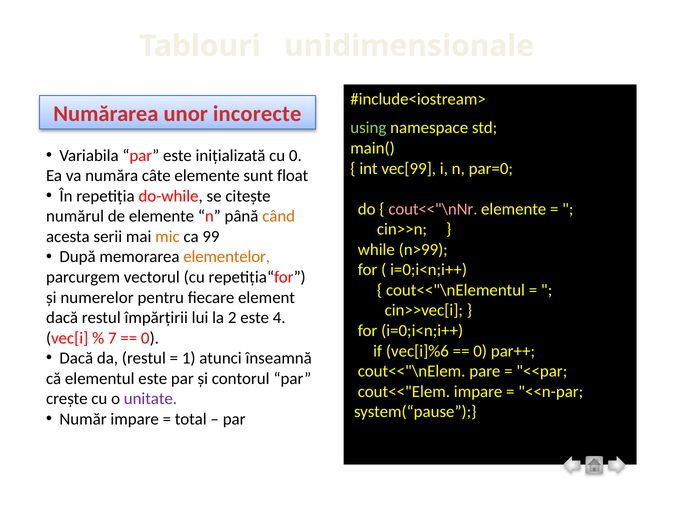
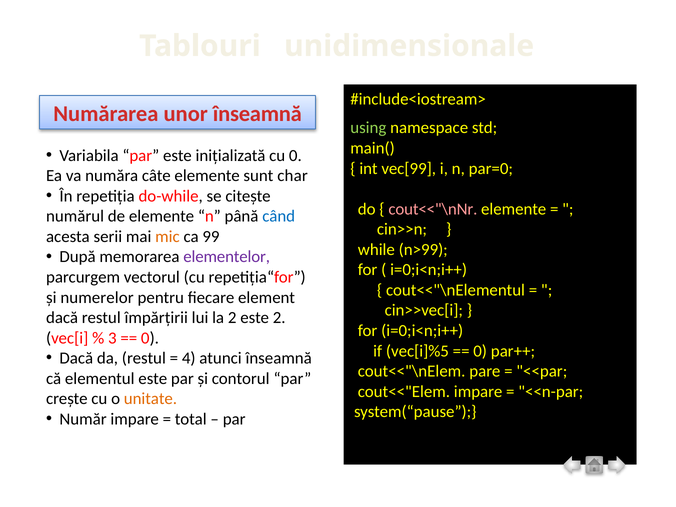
unor incorecte: incorecte -> înseamnă
float: float -> char
când colour: orange -> blue
elementelor colour: orange -> purple
este 4: 4 -> 2
7: 7 -> 3
vec[i]%6: vec[i]%6 -> vec[i]%5
1: 1 -> 4
unitate colour: purple -> orange
